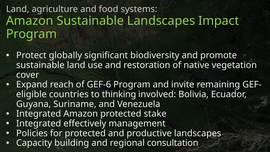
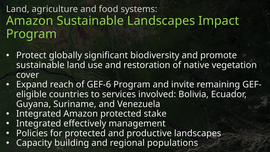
thinking: thinking -> services
consultation: consultation -> populations
